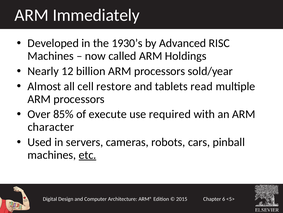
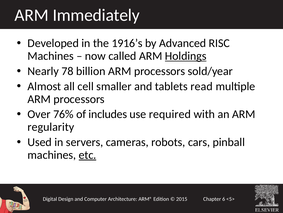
1930’s: 1930’s -> 1916’s
Holdings underline: none -> present
12: 12 -> 78
restore: restore -> smaller
85%: 85% -> 76%
execute: execute -> includes
character: character -> regularity
